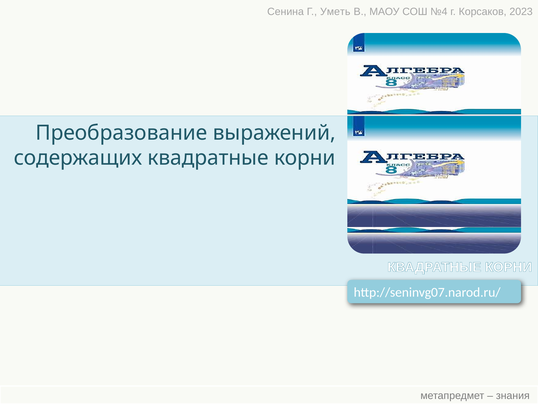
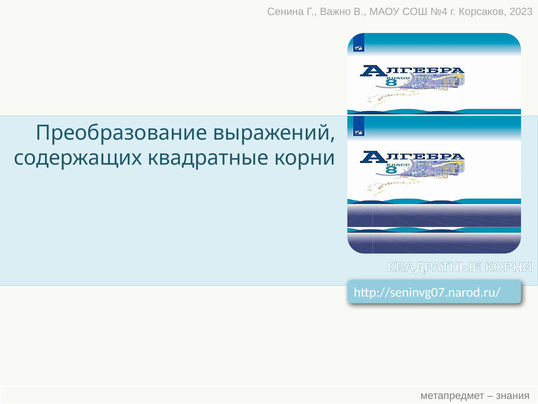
Уметь: Уметь -> Важно
